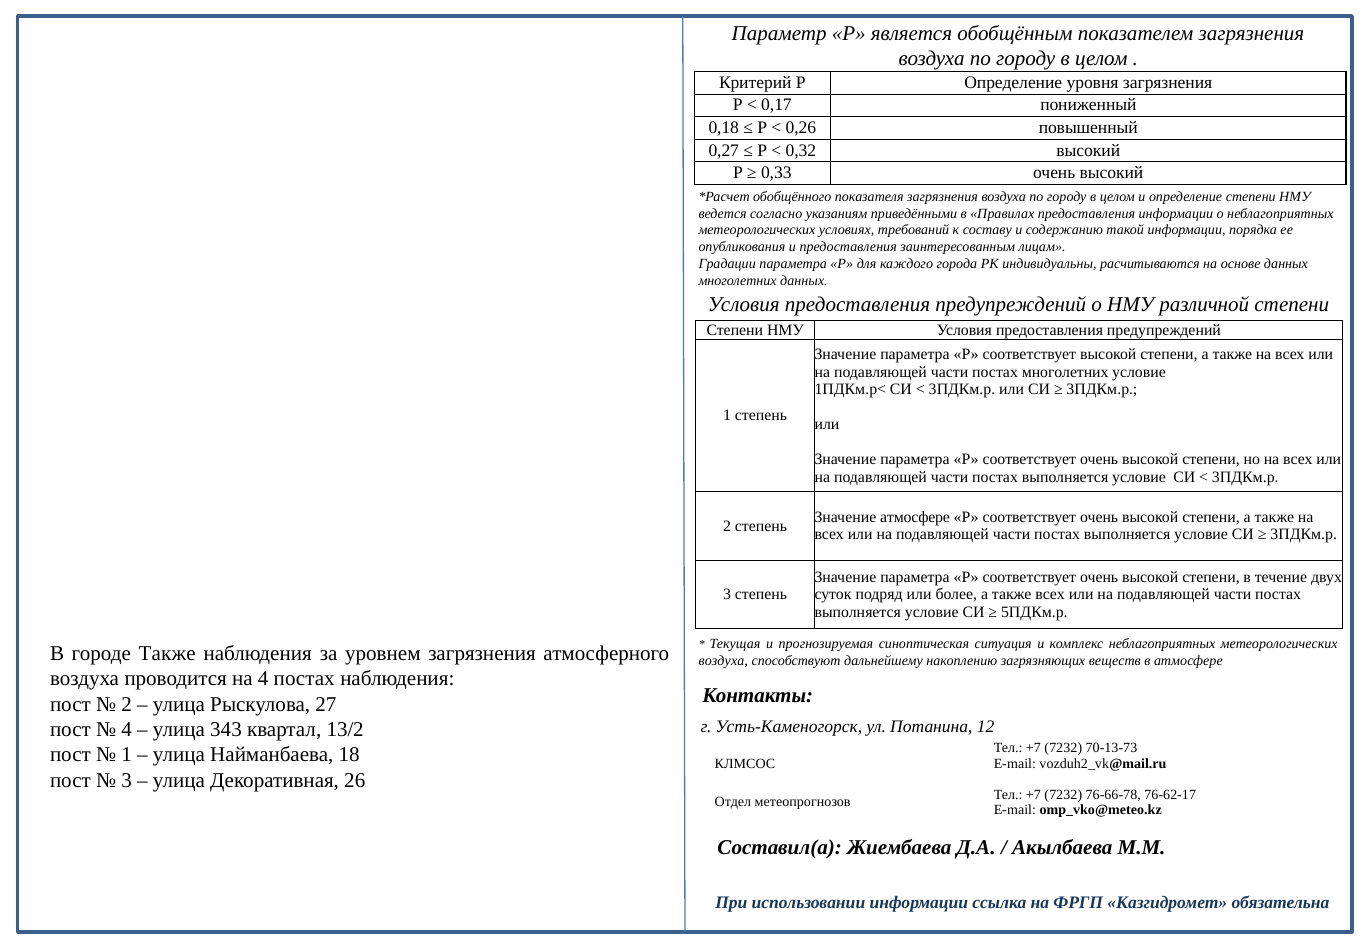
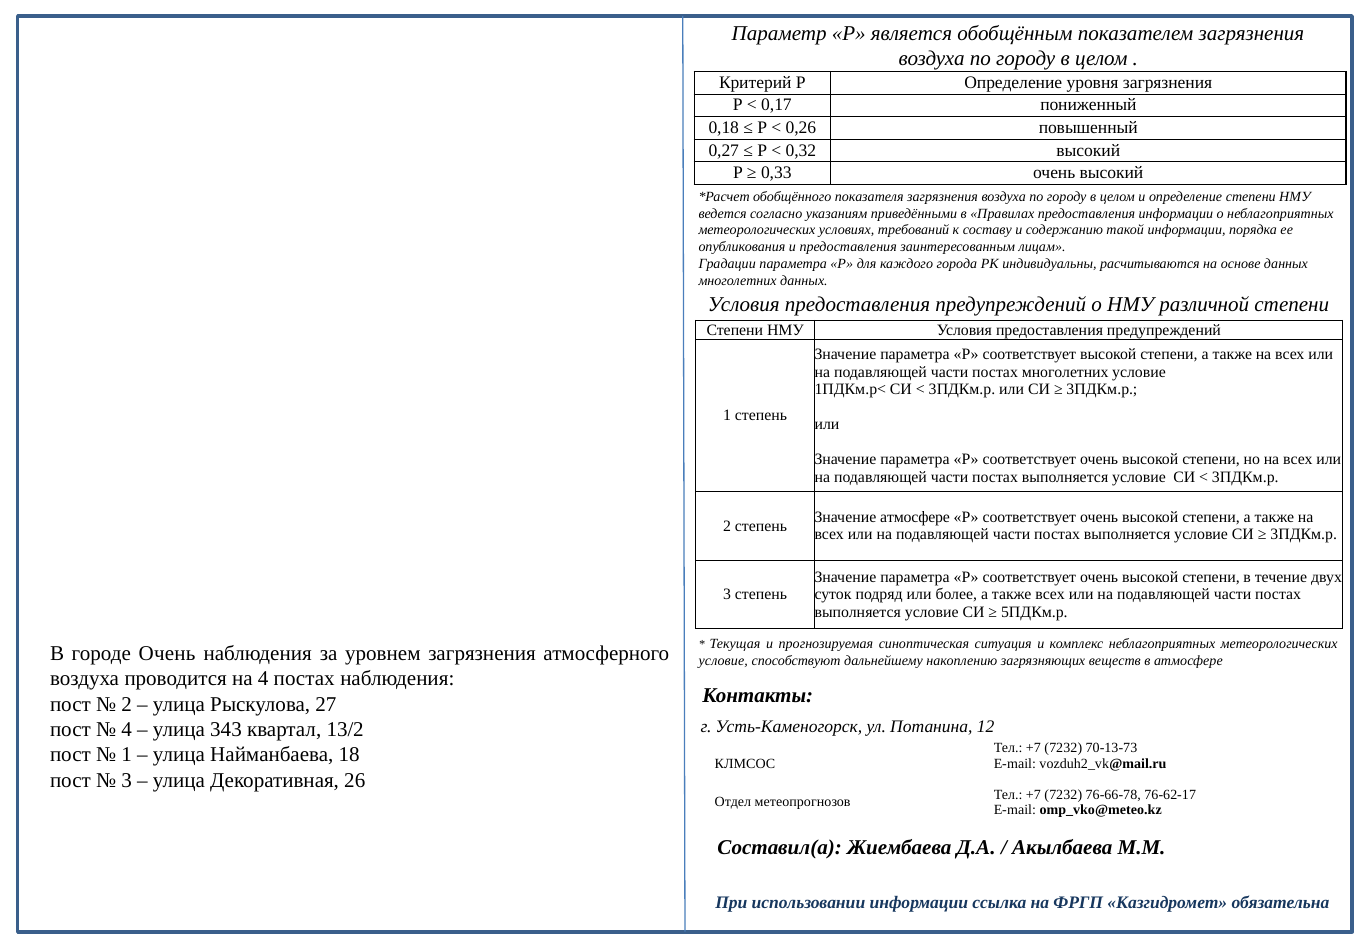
городе Также: Также -> Очень
воздуха at (723, 661): воздуха -> условие
